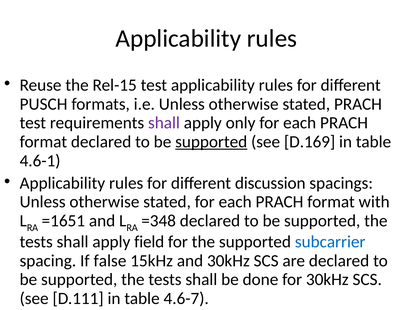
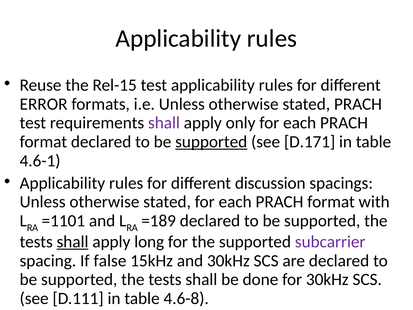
PUSCH: PUSCH -> ERROR
D.169: D.169 -> D.171
=1651: =1651 -> =1101
=348: =348 -> =189
shall at (73, 242) underline: none -> present
field: field -> long
subcarrier colour: blue -> purple
4.6-7: 4.6-7 -> 4.6-8
